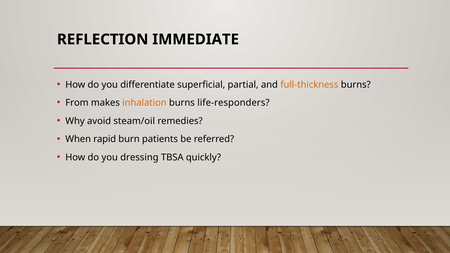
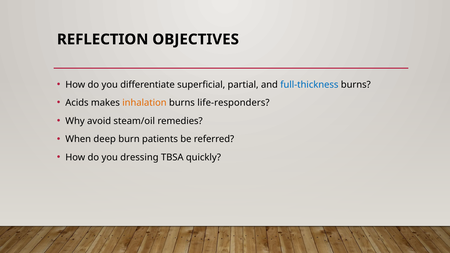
IMMEDIATE: IMMEDIATE -> OBJECTIVES
full-thickness colour: orange -> blue
From: From -> Acids
rapid: rapid -> deep
